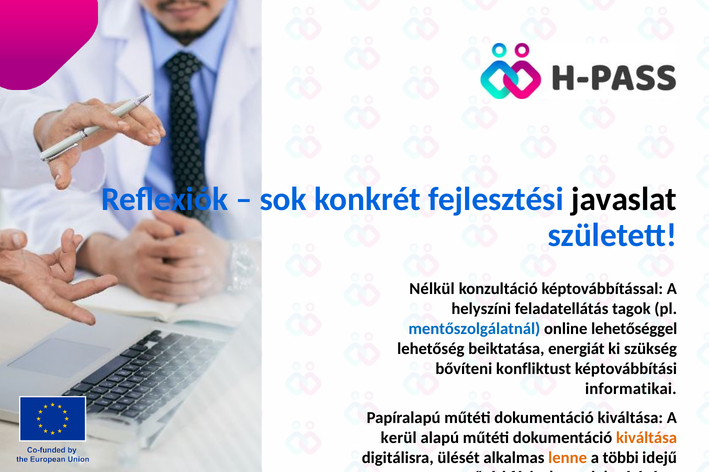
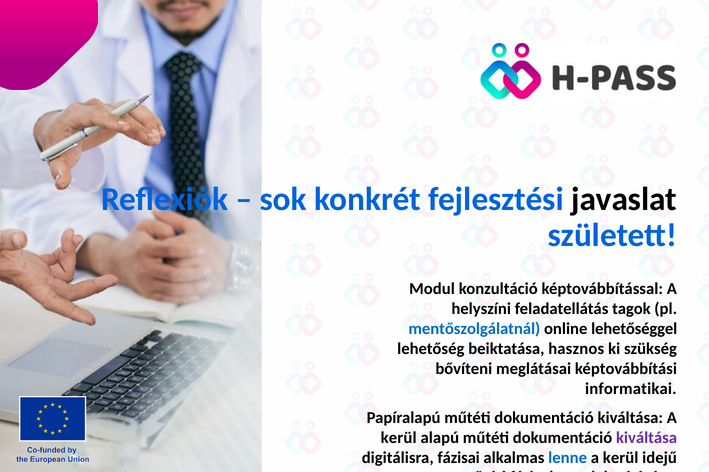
Nélkül: Nélkül -> Modul
energiát: energiát -> hasznos
konfliktust: konfliktust -> meglátásai
kiváltása at (647, 438) colour: orange -> purple
ülését: ülését -> fázisai
lenne at (568, 458) colour: orange -> blue
többi at (621, 458): többi -> kerül
